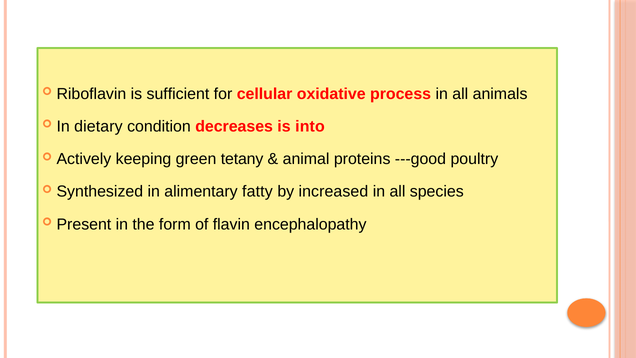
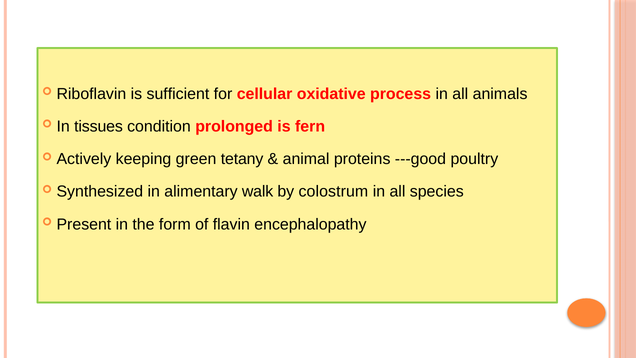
dietary: dietary -> tissues
decreases: decreases -> prolonged
into: into -> fern
fatty: fatty -> walk
increased: increased -> colostrum
